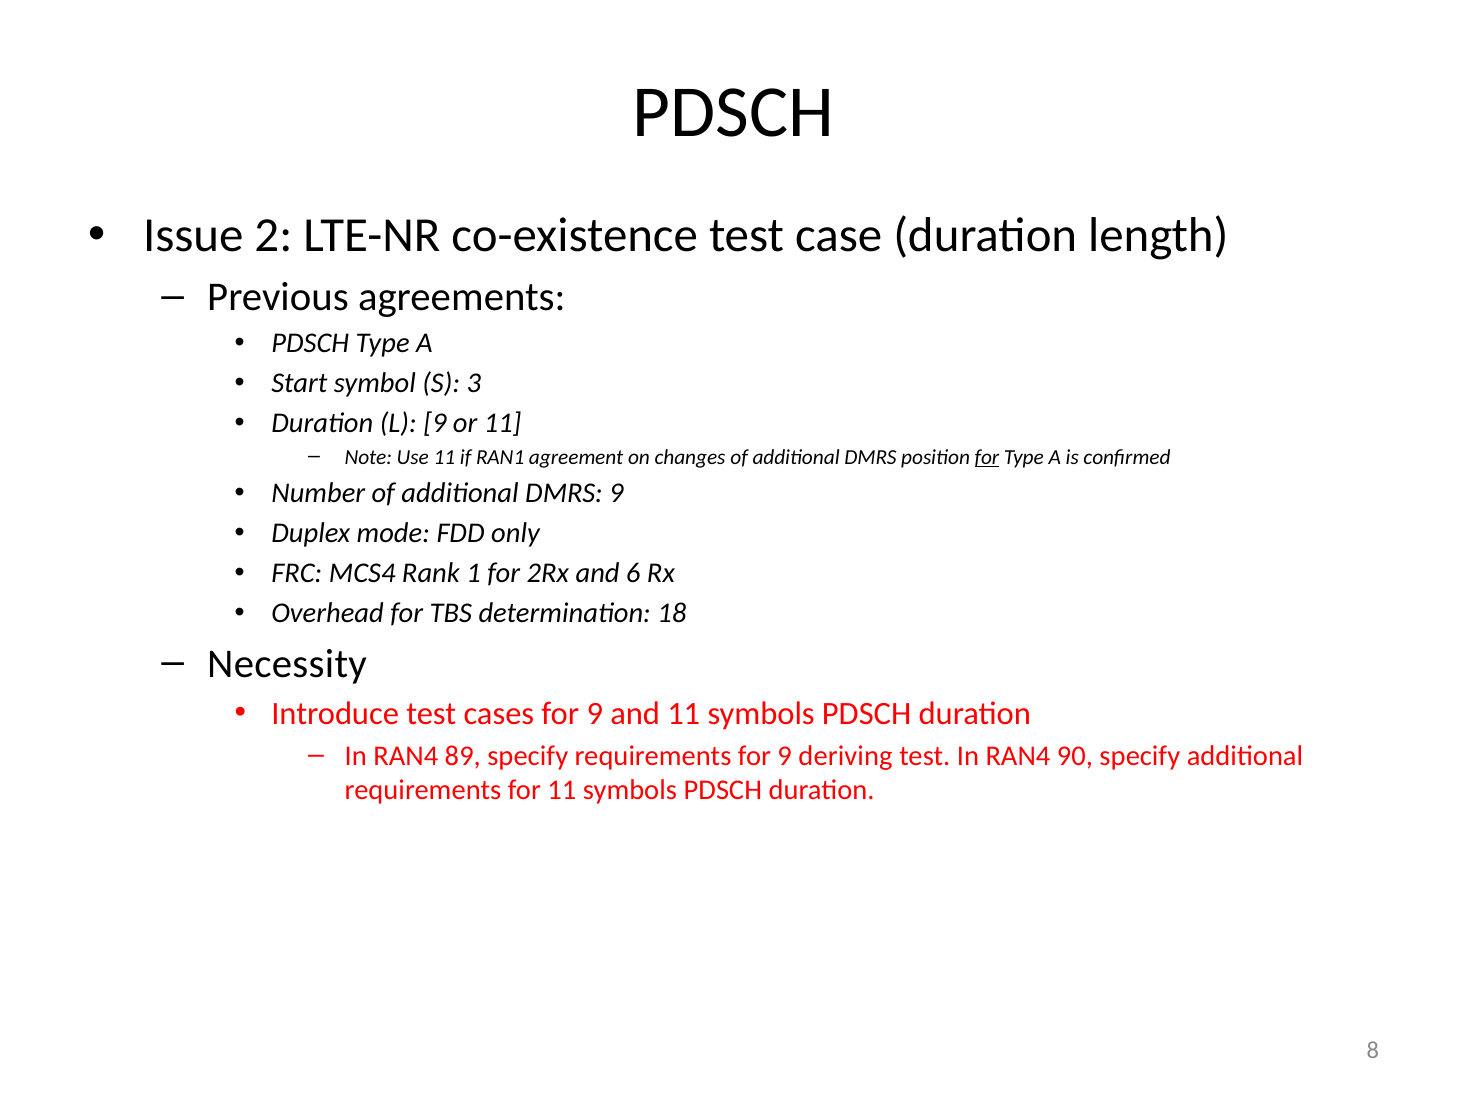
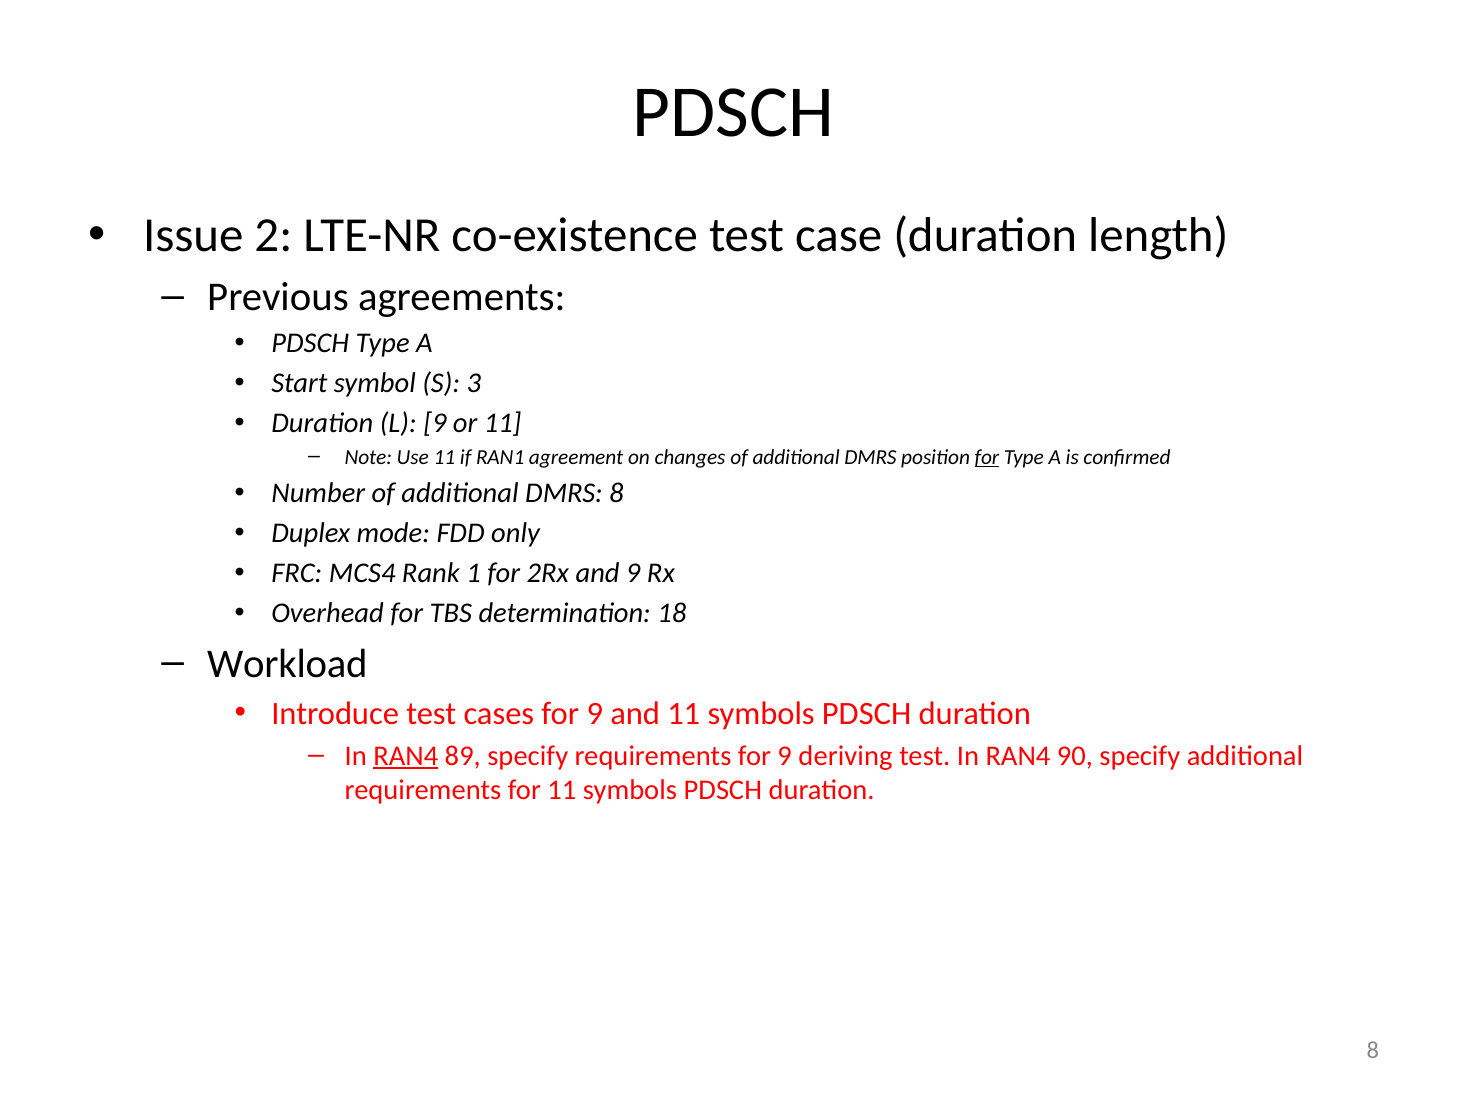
DMRS 9: 9 -> 8
and 6: 6 -> 9
Necessity: Necessity -> Workload
RAN4 at (406, 756) underline: none -> present
